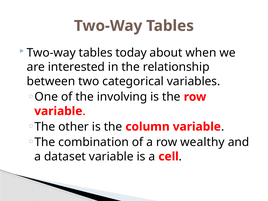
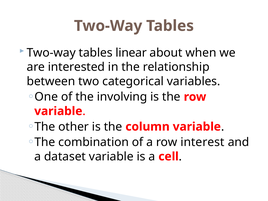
today: today -> linear
wealthy: wealthy -> interest
